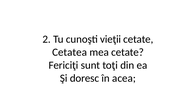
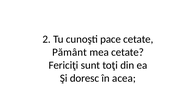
vieţii: vieţii -> pace
Cetatea: Cetatea -> Pământ
